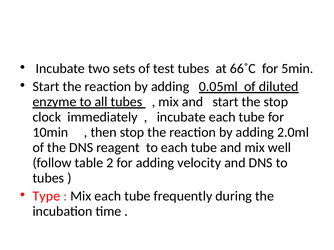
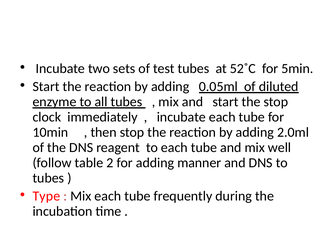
66˚C: 66˚C -> 52˚C
velocity: velocity -> manner
